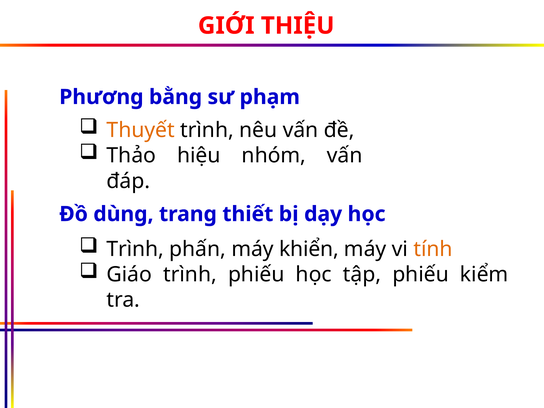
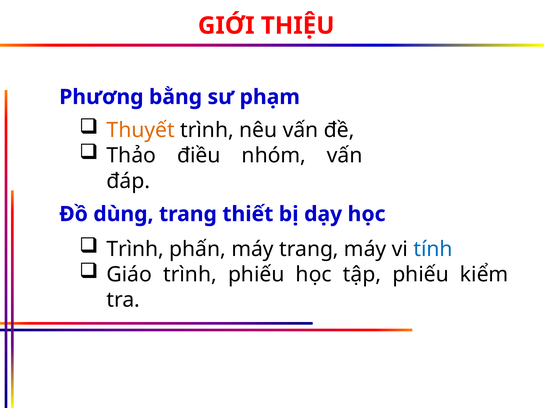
hiệu: hiệu -> điều
máy khiển: khiển -> trang
tính colour: orange -> blue
